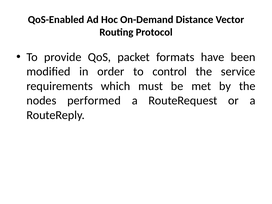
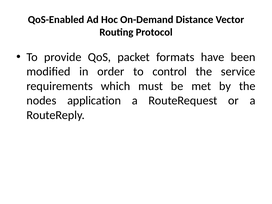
performed: performed -> application
